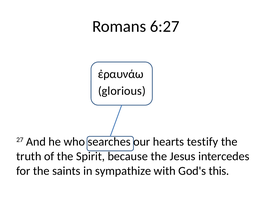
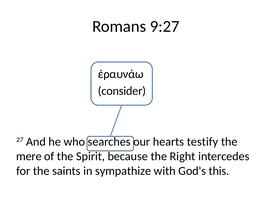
6:27: 6:27 -> 9:27
glorious: glorious -> consider
truth: truth -> mere
Jesus: Jesus -> Right
